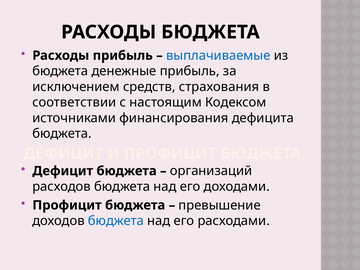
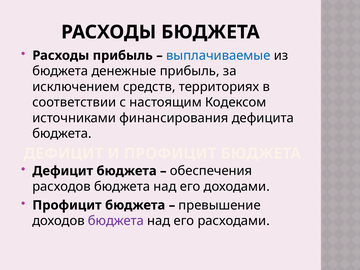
страхования: страхования -> территориях
организаций: организаций -> обеспечения
бюджета at (116, 221) colour: blue -> purple
